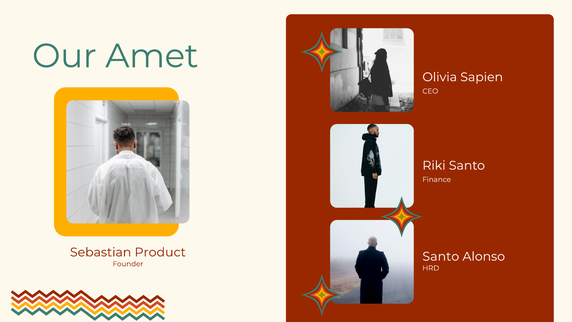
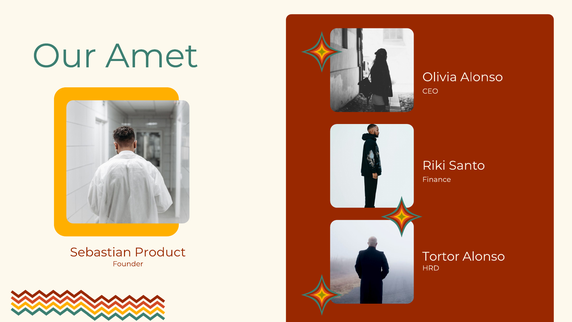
Olivia Sapien: Sapien -> Alonso
Santo at (441, 256): Santo -> Tortor
